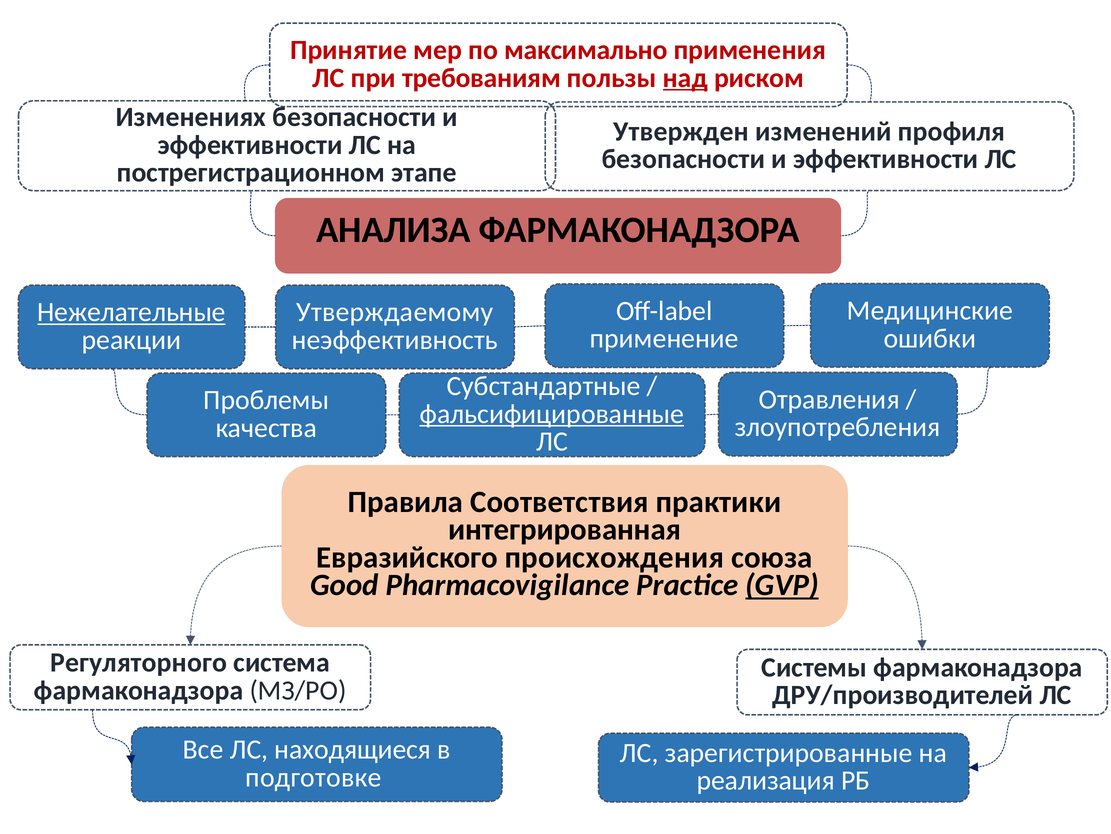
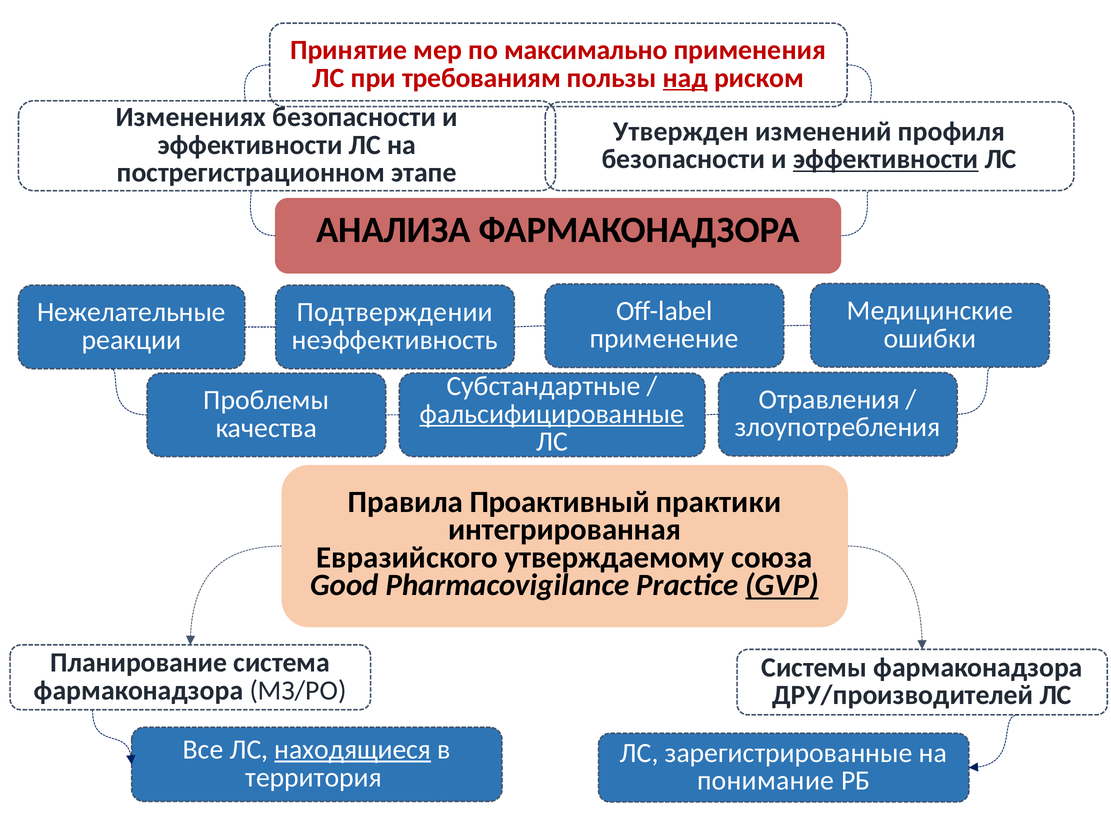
эффективности at (886, 159) underline: none -> present
Нежелательные underline: present -> none
Утверждаемому: Утверждаемому -> Подтверждении
Соответствия: Соответствия -> Проактивный
происхождения: происхождения -> утверждаемому
Регуляторного: Регуляторного -> Планирование
находящиеся underline: none -> present
подготовке: подготовке -> территория
реализация: реализация -> понимание
